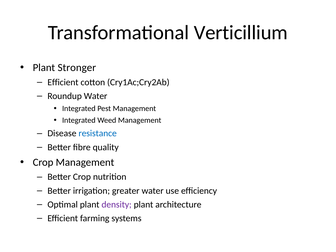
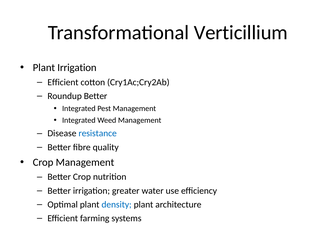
Plant Stronger: Stronger -> Irrigation
Roundup Water: Water -> Better
density colour: purple -> blue
